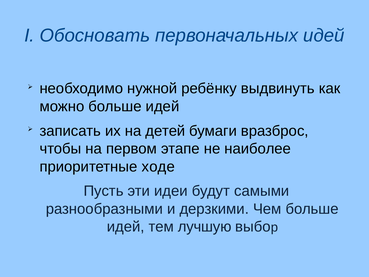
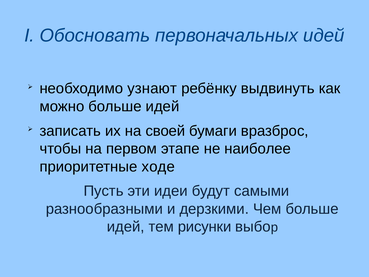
нужной: нужной -> узнают
детей: детей -> своей
лучшую: лучшую -> рисунки
